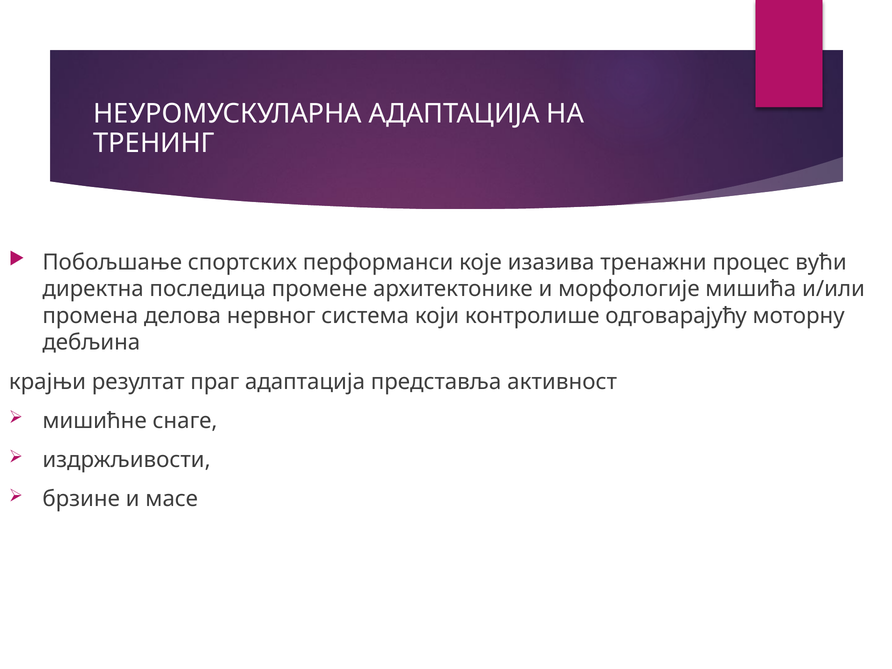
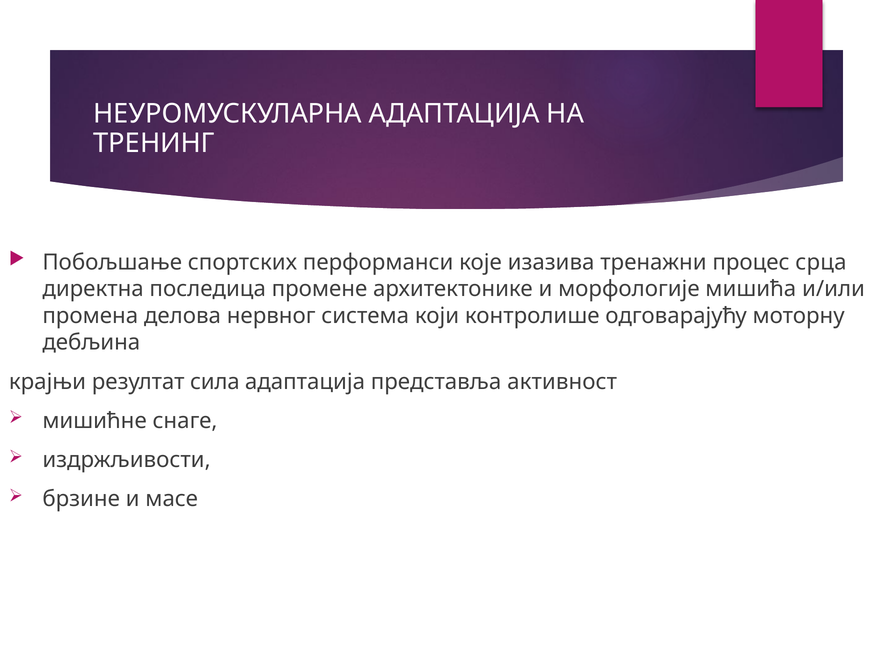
вући: вући -> срца
праг: праг -> сила
